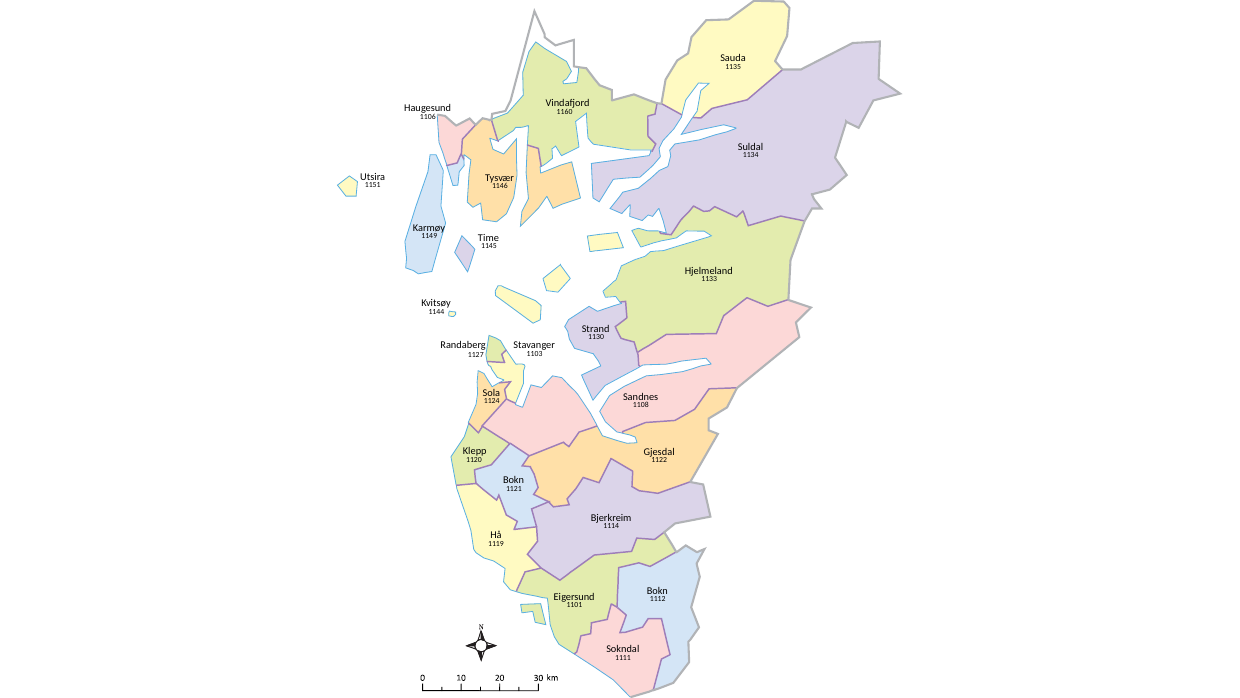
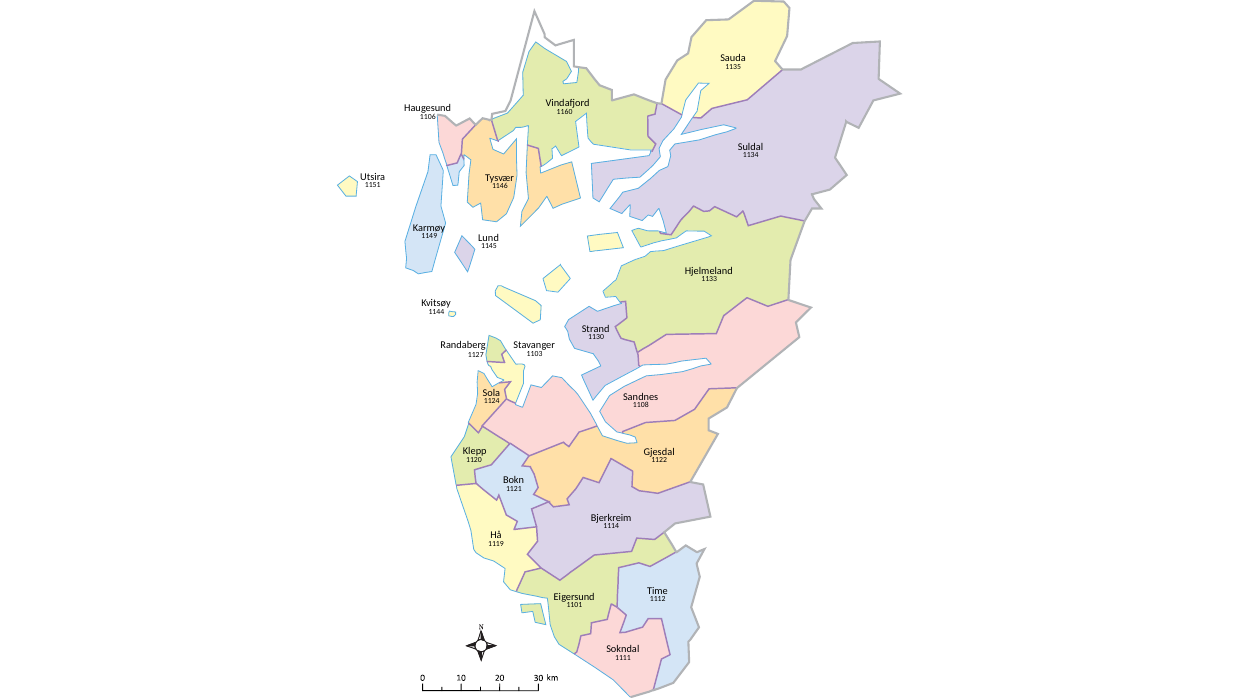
Time: Time -> Lund
Bokn at (657, 591): Bokn -> Time
